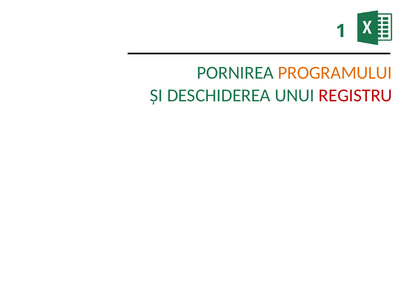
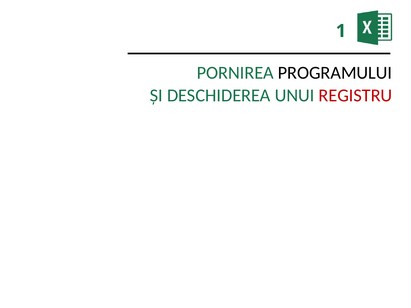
PROGRAMULUI colour: orange -> black
